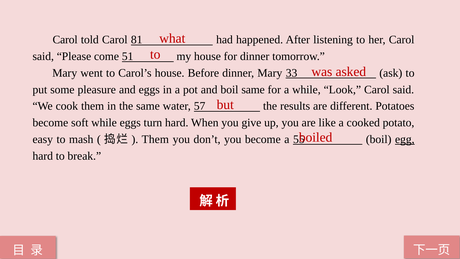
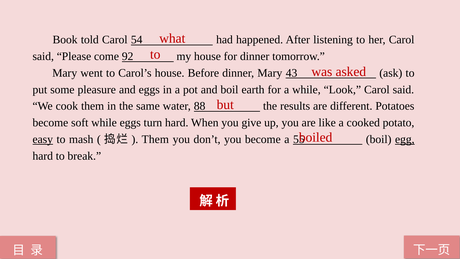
Carol at (65, 40): Carol -> Book
81: 81 -> 54
51: 51 -> 92
33: 33 -> 43
boil same: same -> earth
57: 57 -> 88
easy underline: none -> present
